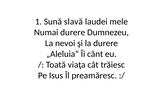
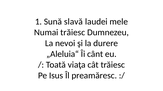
Numai durere: durere -> trăiesc
